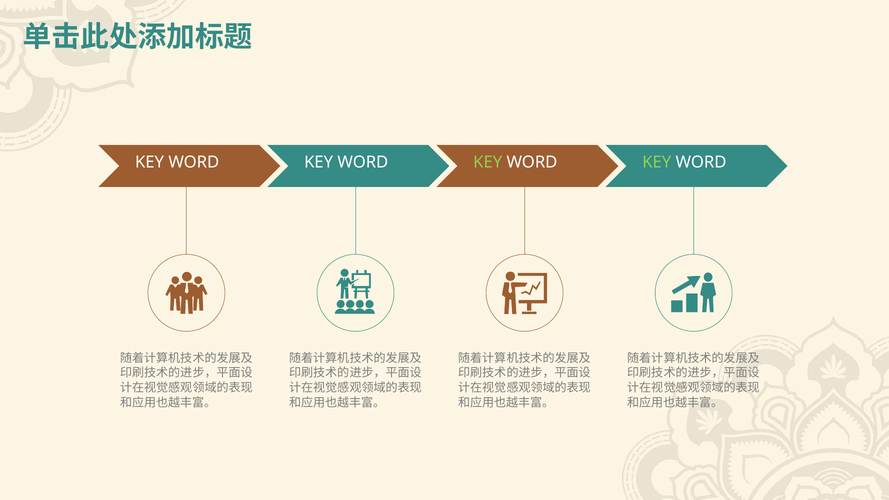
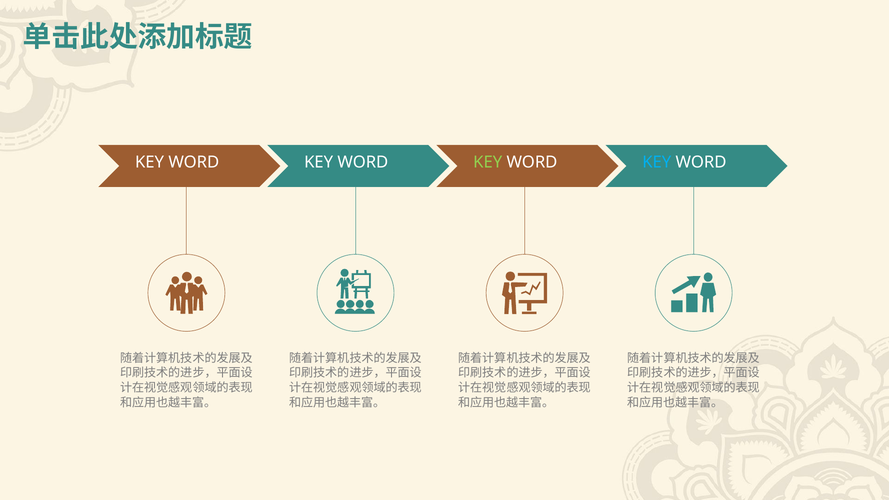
KEY at (657, 162) colour: light green -> light blue
